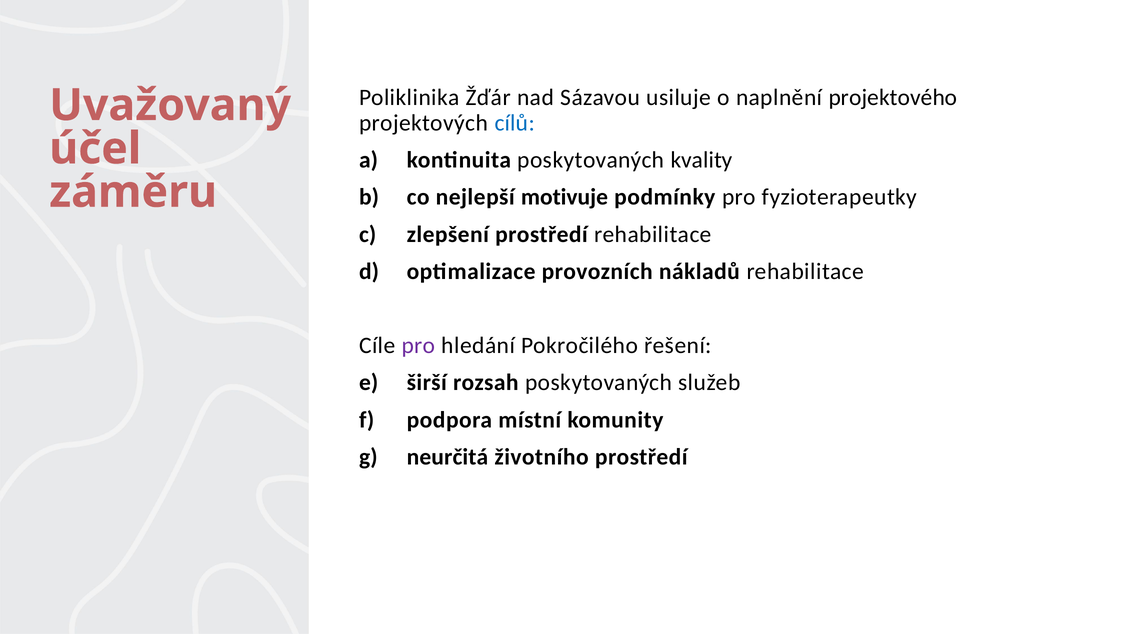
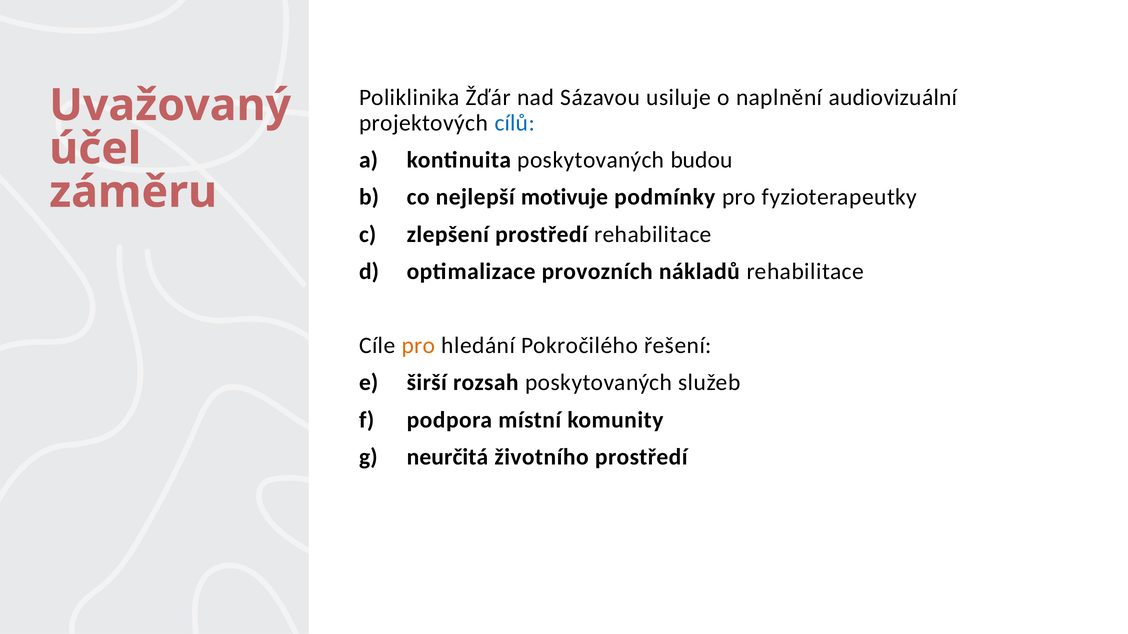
projektového: projektového -> audiovizuální
kvality: kvality -> budou
pro at (418, 346) colour: purple -> orange
